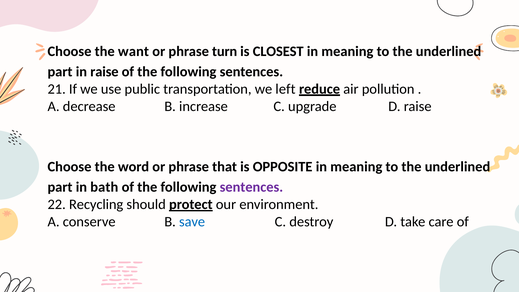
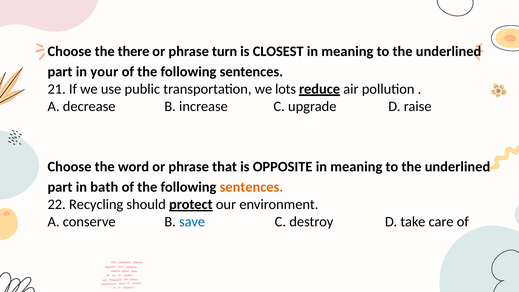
want: want -> there
in raise: raise -> your
left: left -> lots
sentences at (251, 187) colour: purple -> orange
